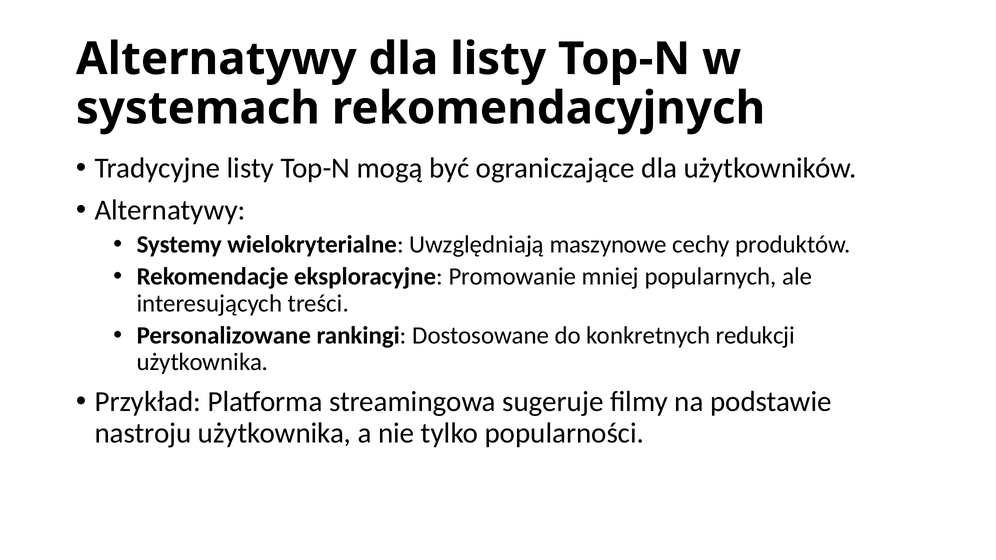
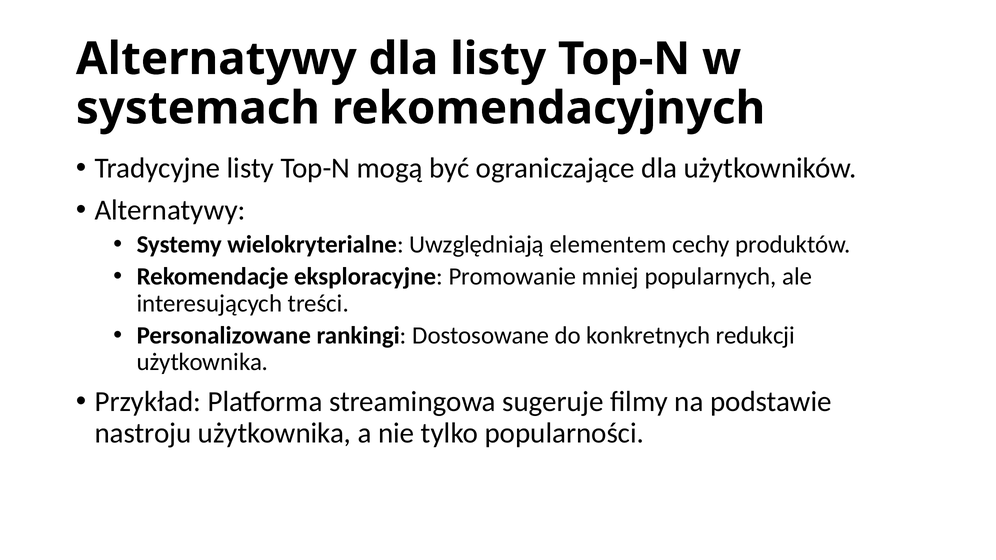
maszynowe: maszynowe -> elementem
